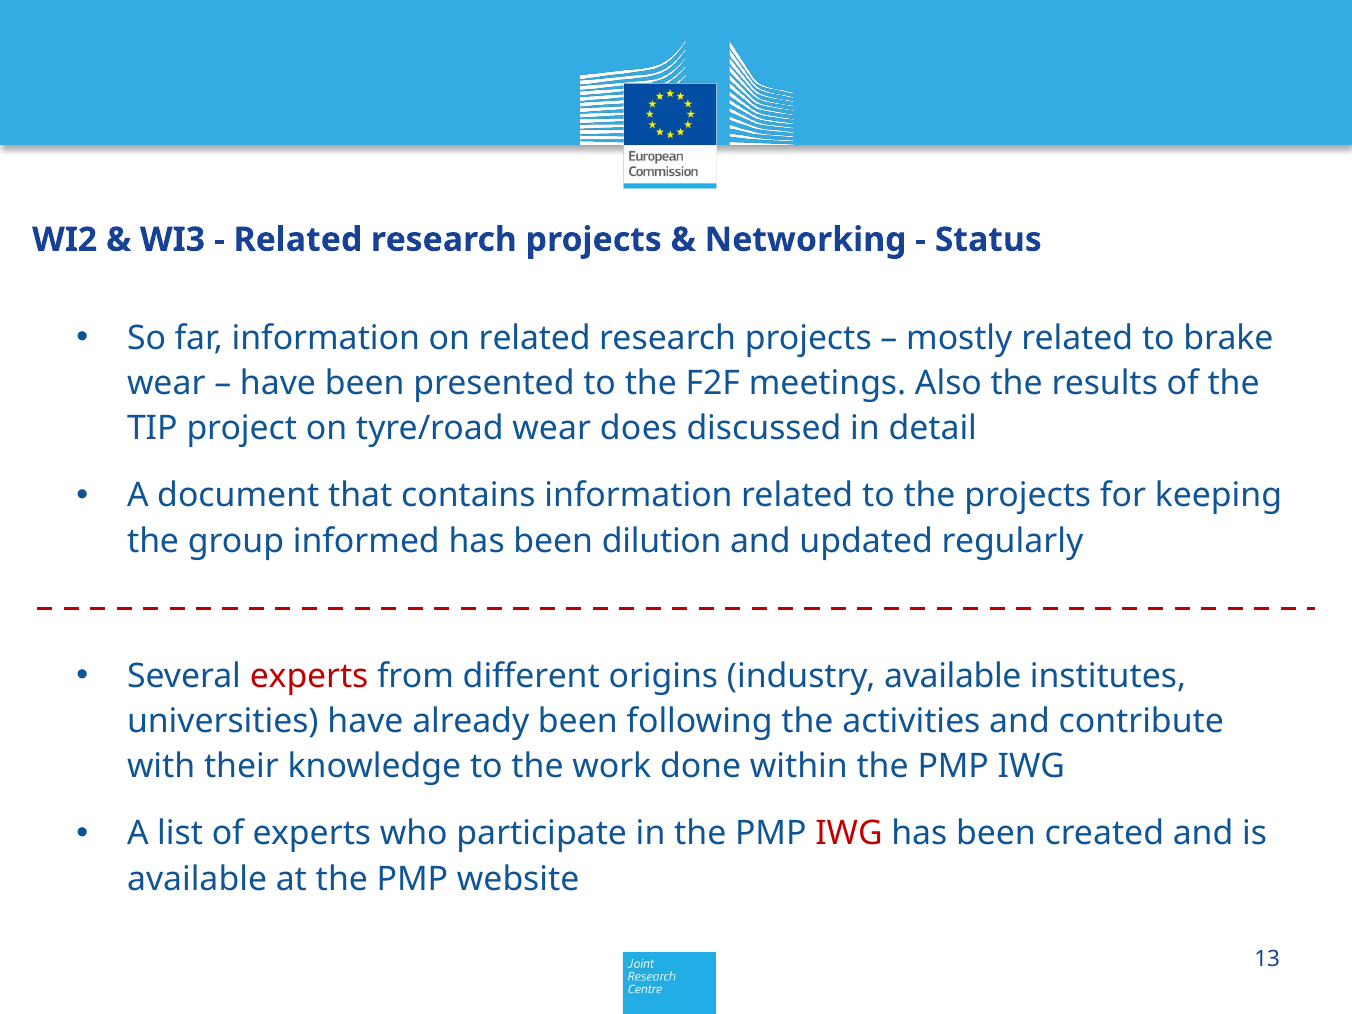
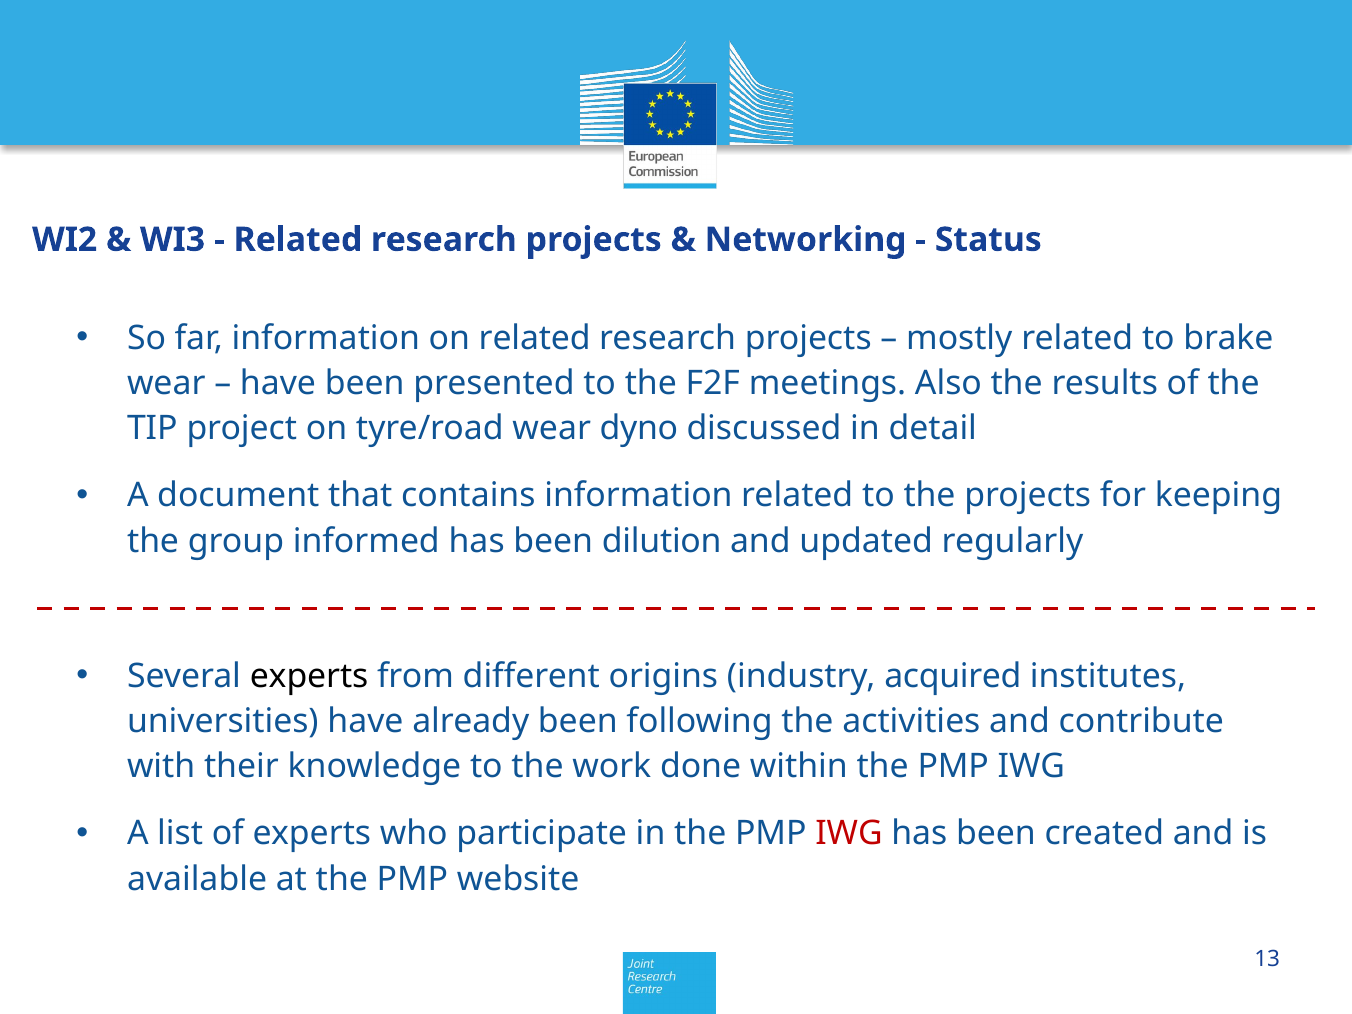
does: does -> dyno
experts at (309, 676) colour: red -> black
industry available: available -> acquired
